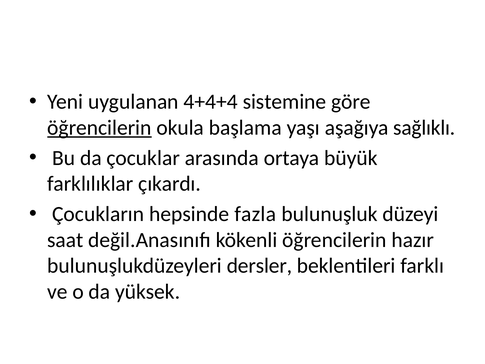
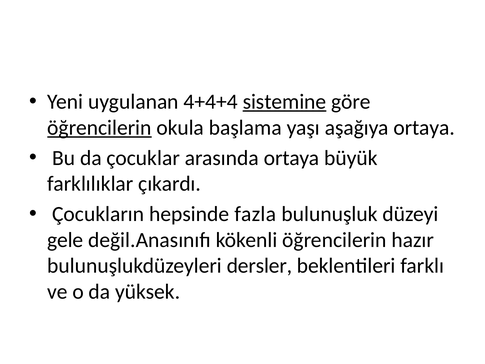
sistemine underline: none -> present
aşağıya sağlıklı: sağlıklı -> ortaya
saat: saat -> gele
